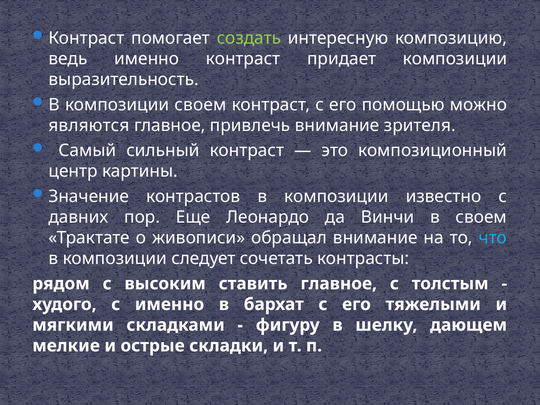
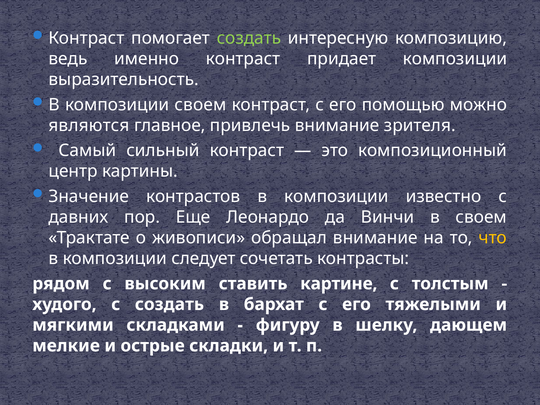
что colour: light blue -> yellow
ставить главное: главное -> картине
с именно: именно -> создать
